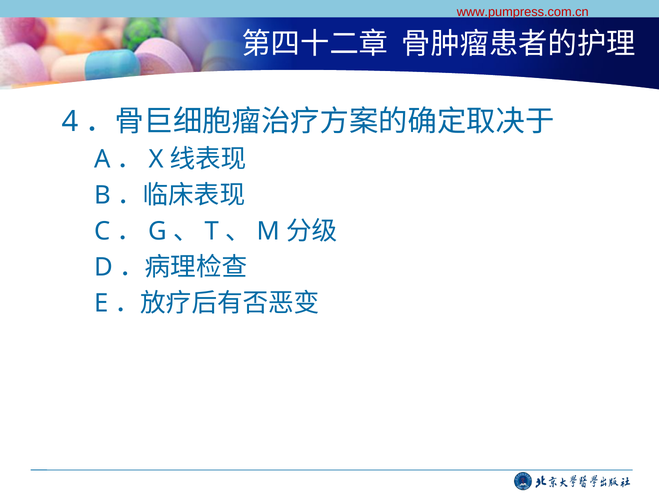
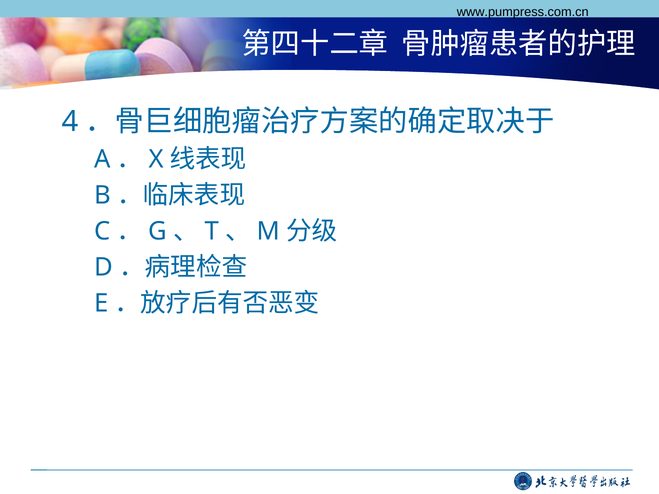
www.pumpress.com.cn colour: red -> black
